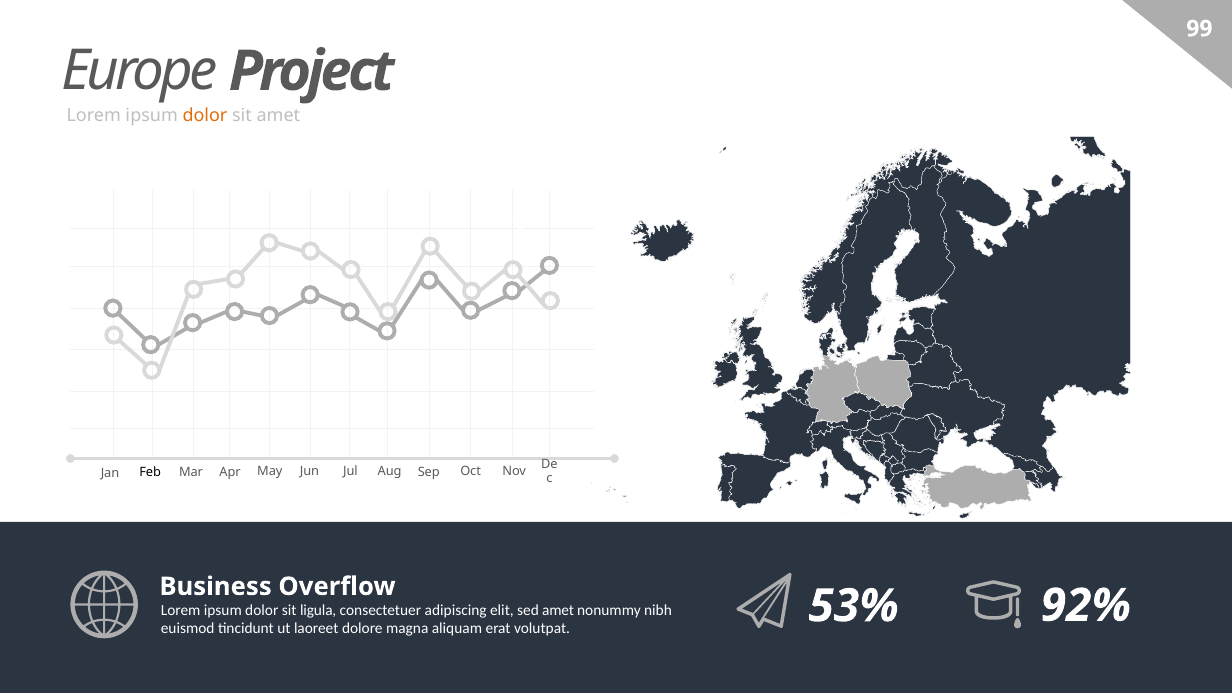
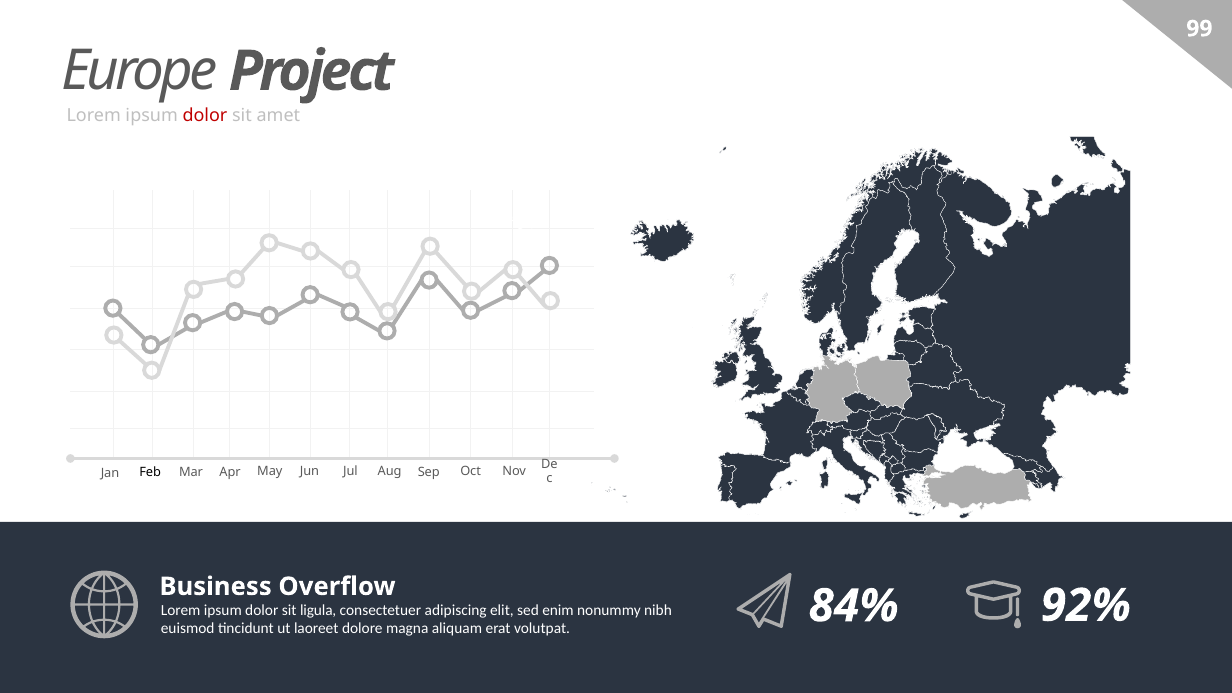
dolor at (205, 116) colour: orange -> red
sed amet: amet -> enim
53%: 53% -> 84%
